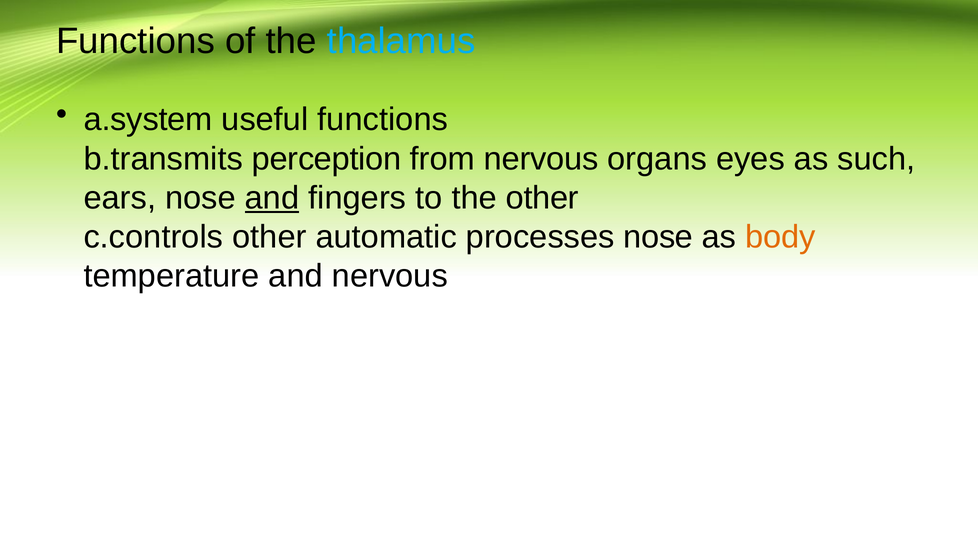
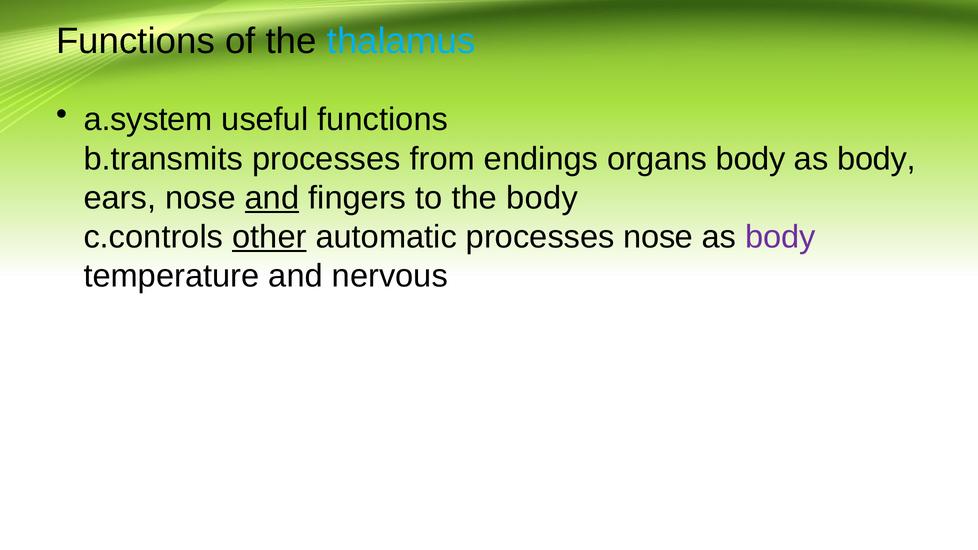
b.transmits perception: perception -> processes
from nervous: nervous -> endings
organs eyes: eyes -> body
such at (876, 159): such -> body
the other: other -> body
other at (269, 237) underline: none -> present
body at (780, 237) colour: orange -> purple
